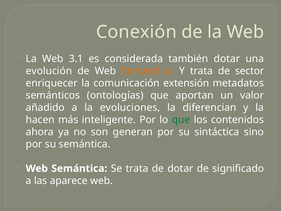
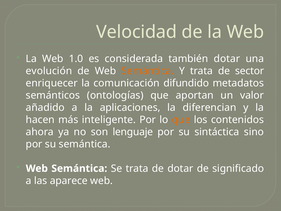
Conexión: Conexión -> Velocidad
3.1: 3.1 -> 1.0
extensión: extensión -> difundido
evoluciones: evoluciones -> aplicaciones
que at (181, 120) colour: green -> orange
generan: generan -> lenguaje
